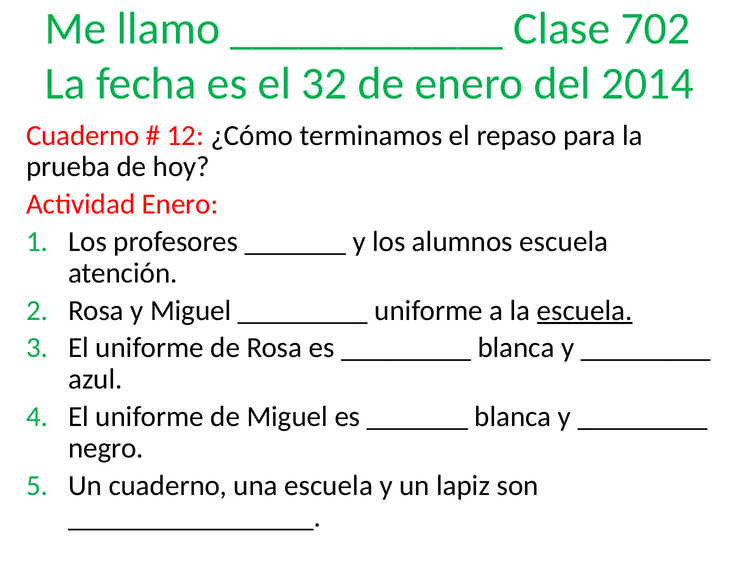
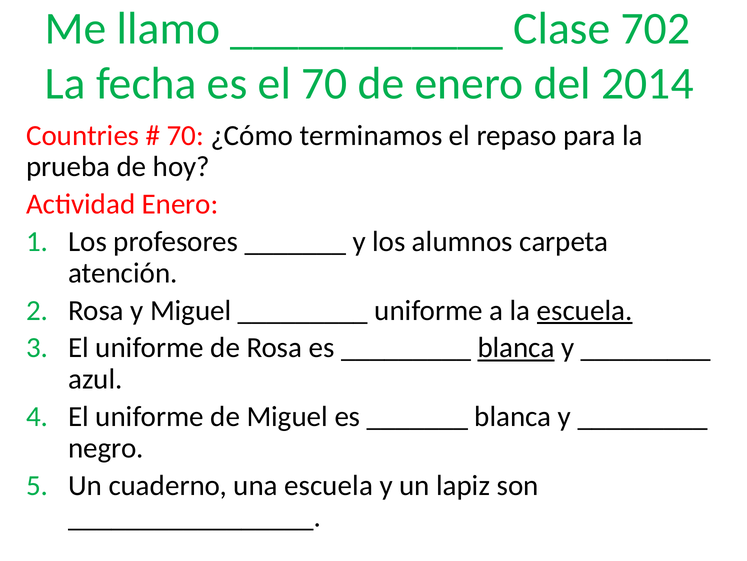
el 32: 32 -> 70
Cuaderno at (83, 135): Cuaderno -> Countries
12 at (185, 135): 12 -> 70
alumnos escuela: escuela -> carpeta
blanca at (516, 347) underline: none -> present
